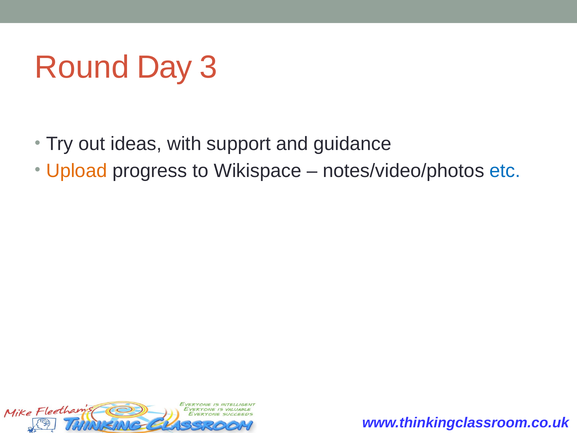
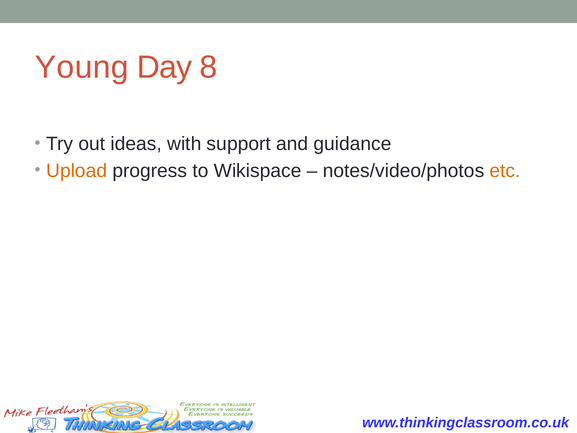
Round: Round -> Young
3: 3 -> 8
etc colour: blue -> orange
